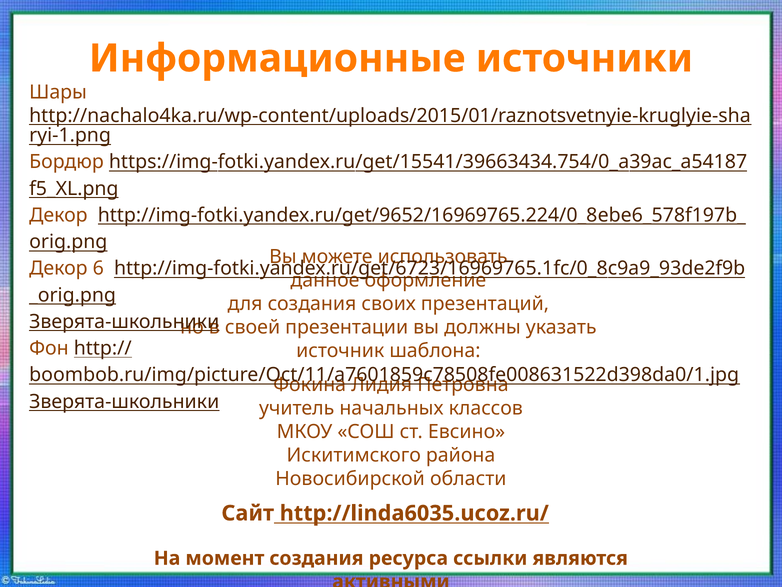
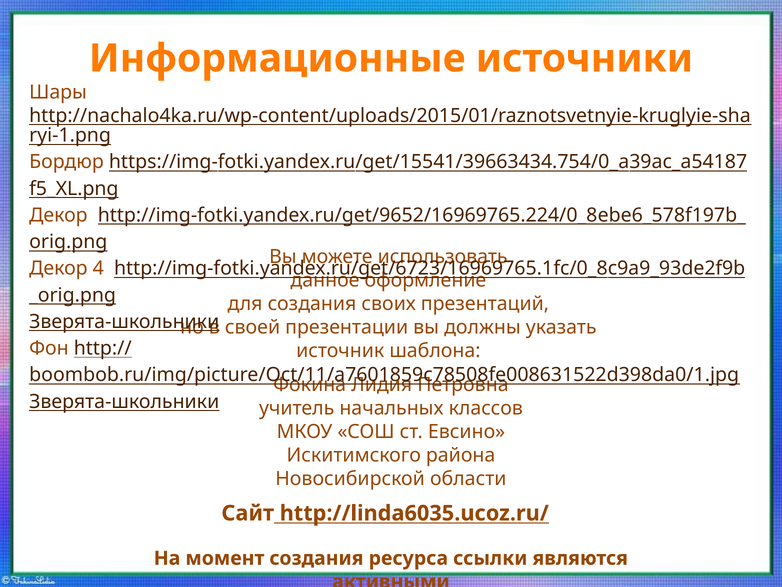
6: 6 -> 4
